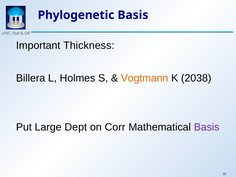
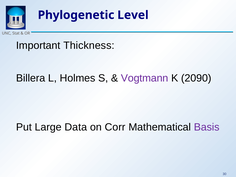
Phylogenetic Basis: Basis -> Level
Vogtmann colour: orange -> purple
2038: 2038 -> 2090
Dept: Dept -> Data
